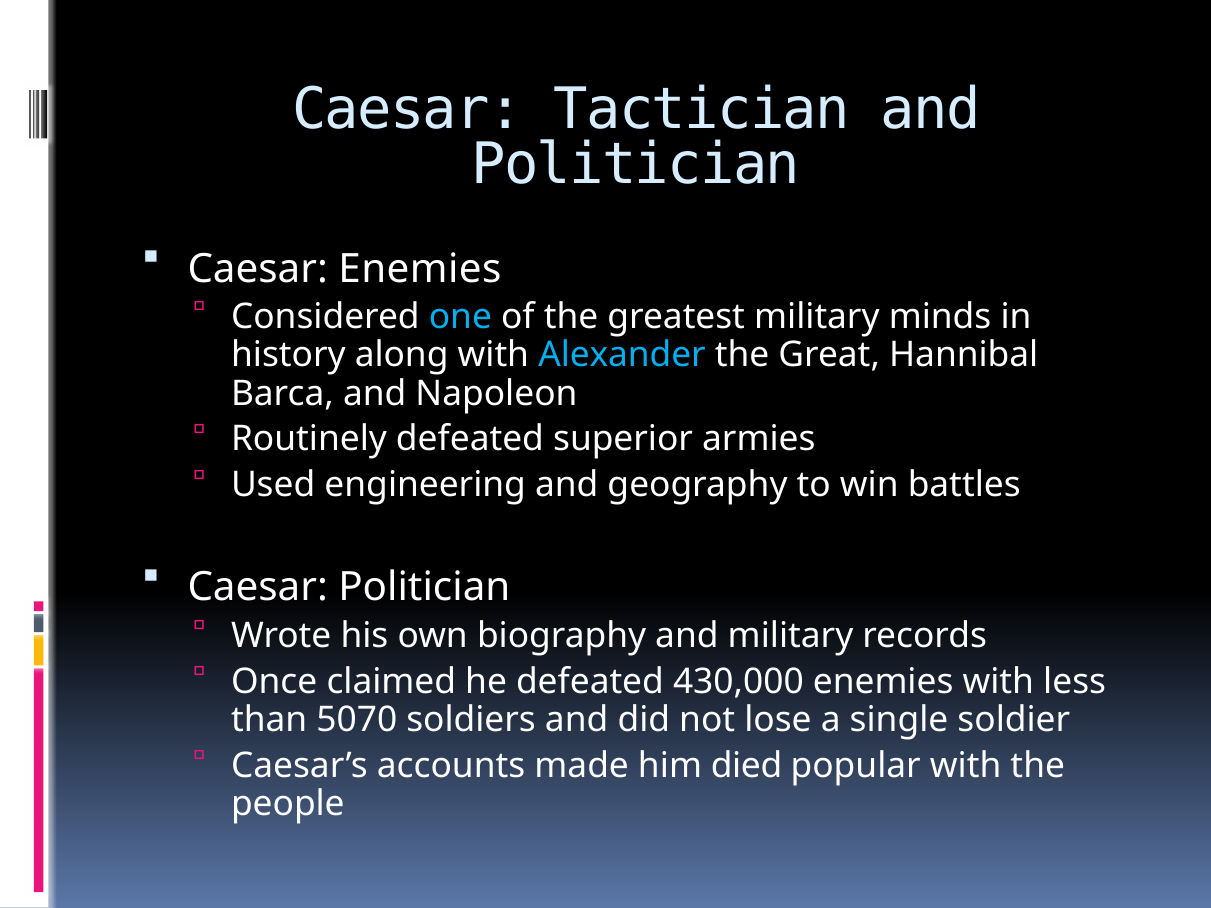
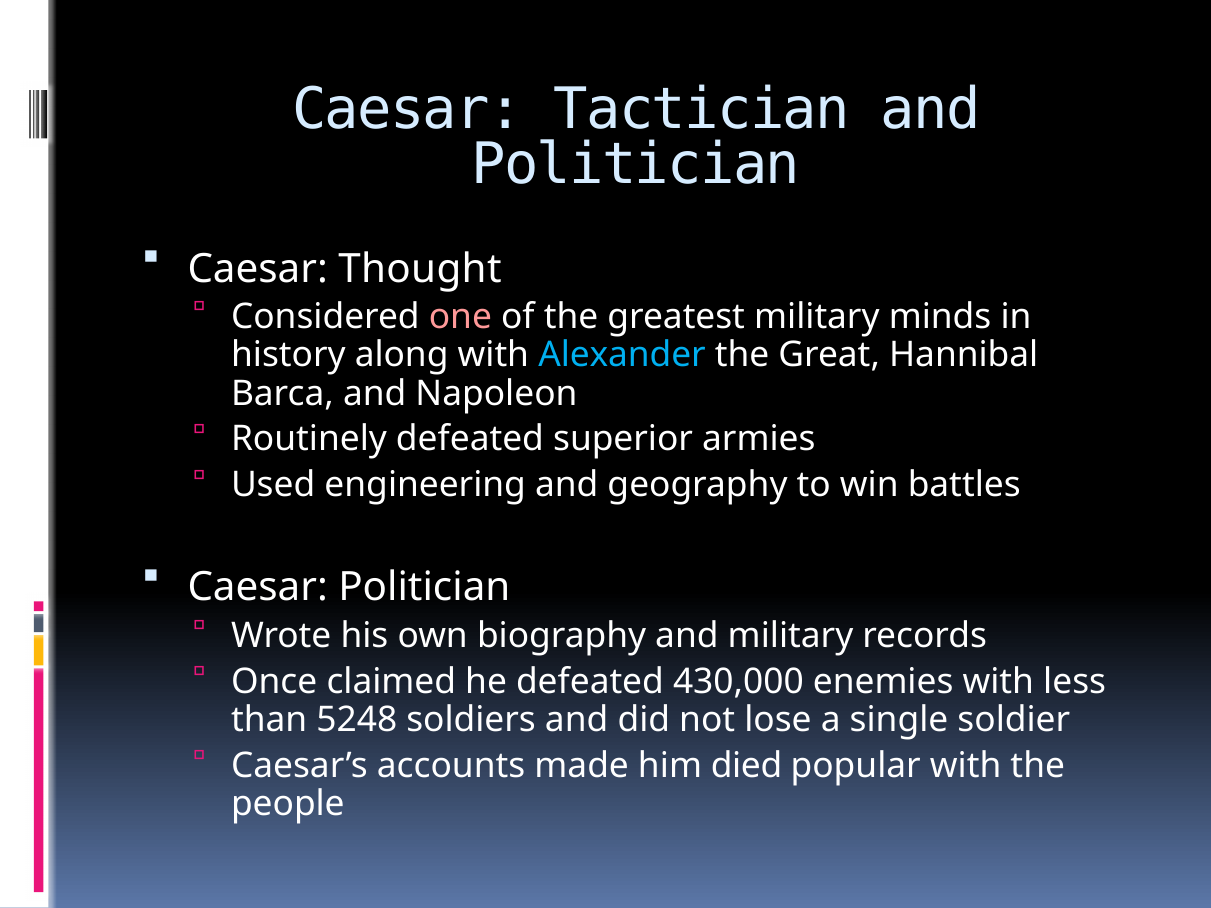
Caesar Enemies: Enemies -> Thought
one colour: light blue -> pink
5070: 5070 -> 5248
